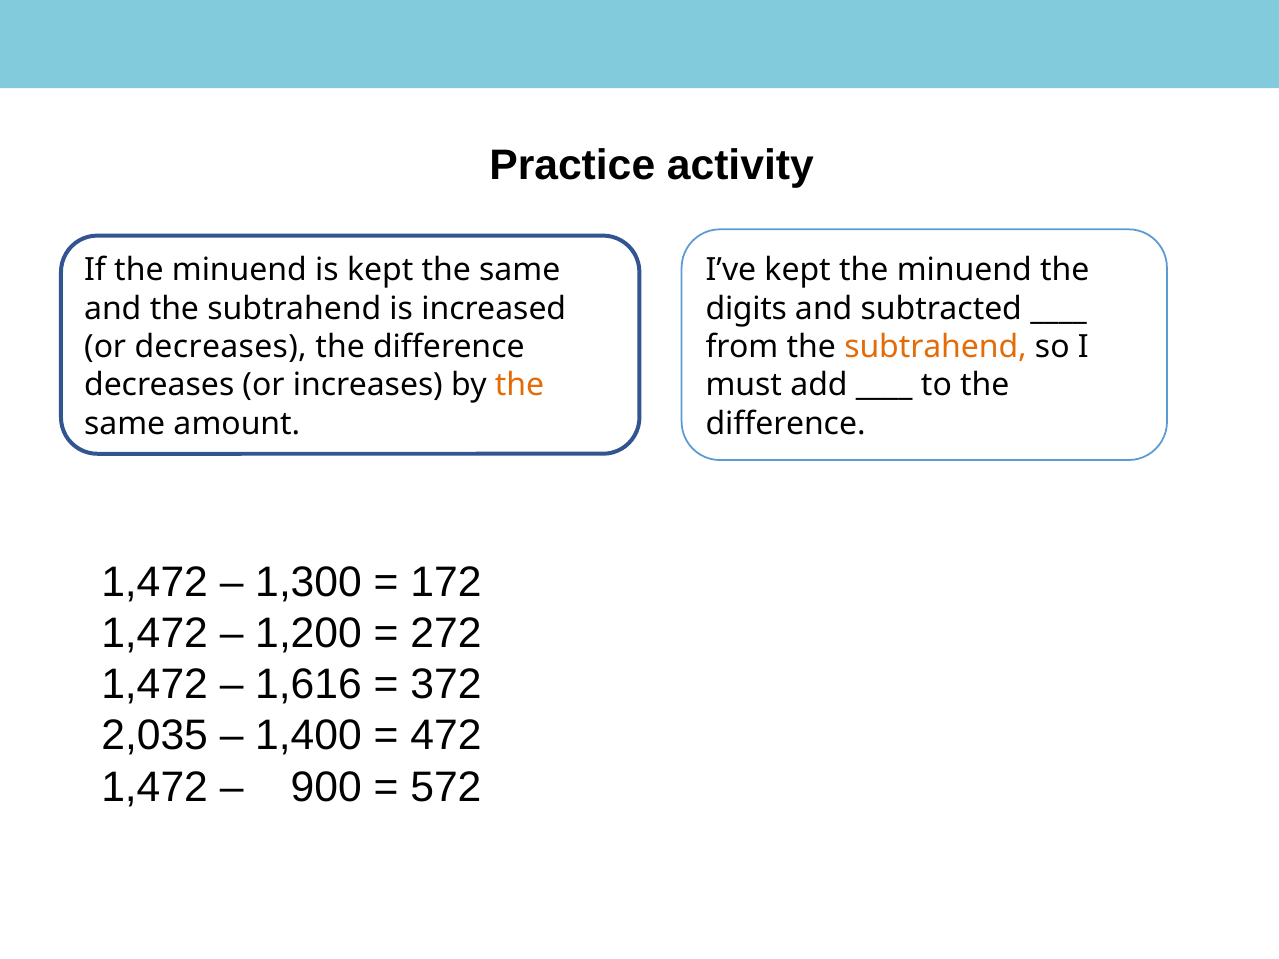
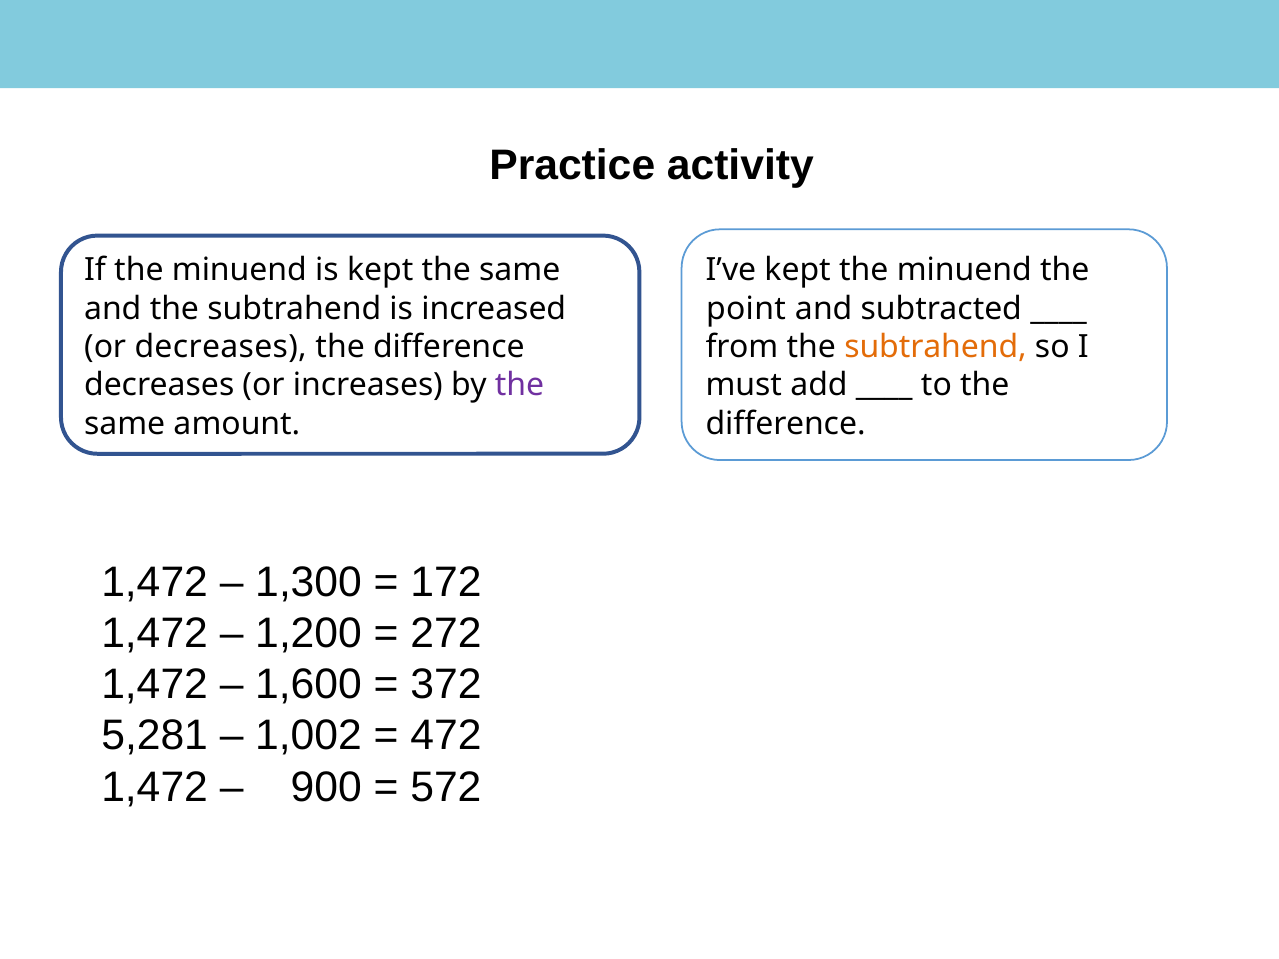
digits: digits -> point
the at (520, 385) colour: orange -> purple
1,616: 1,616 -> 1,600
2,035: 2,035 -> 5,281
1,400: 1,400 -> 1,002
